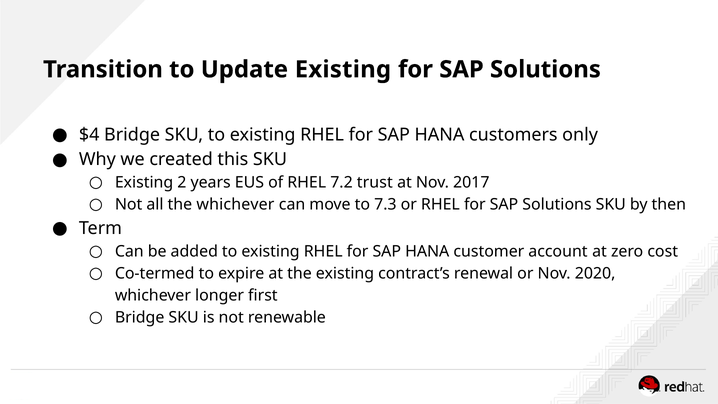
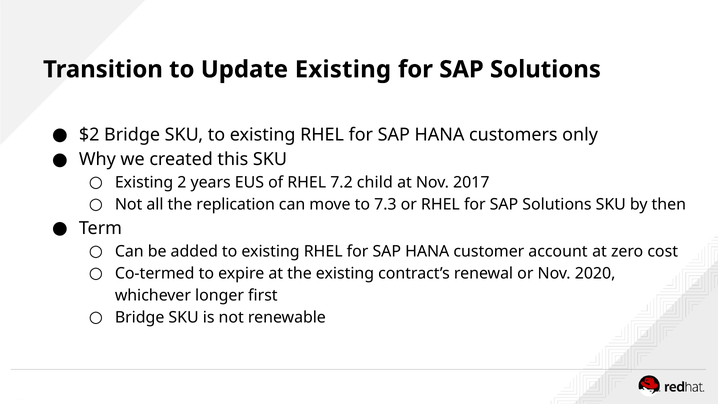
$4: $4 -> $2
trust: trust -> child
the whichever: whichever -> replication
